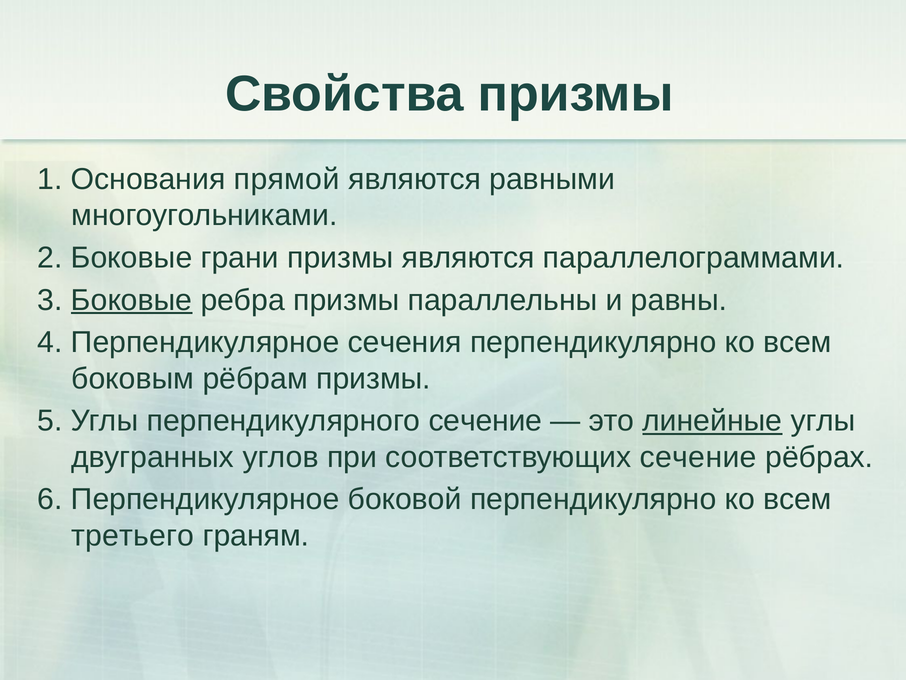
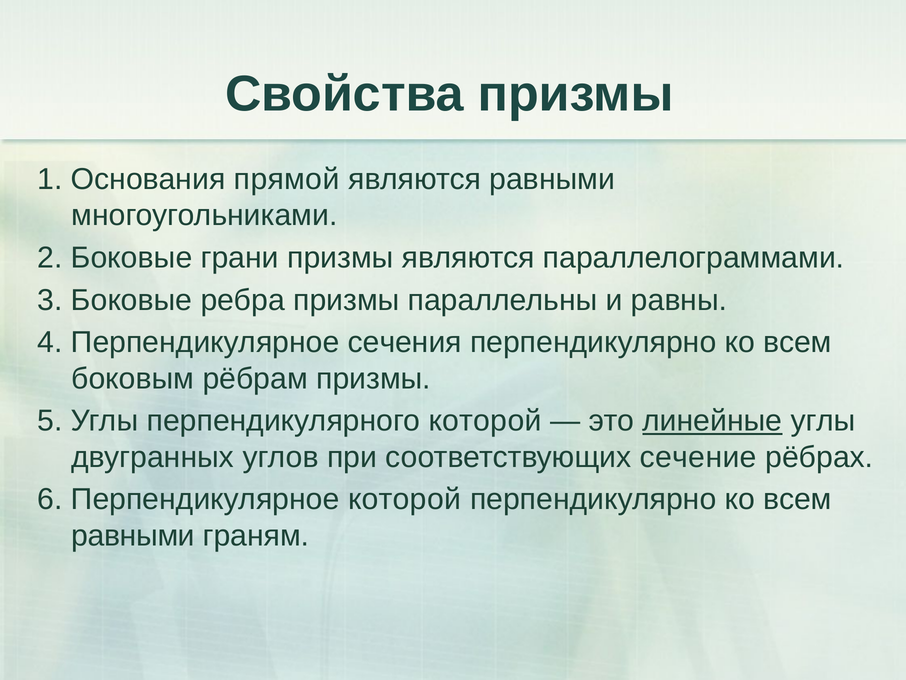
Боковые at (132, 300) underline: present -> none
перпендикулярного сечение: сечение -> которой
Перпендикулярное боковой: боковой -> которой
третьего at (133, 535): третьего -> равными
